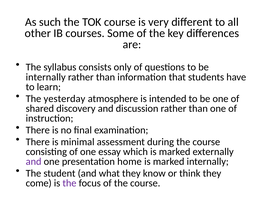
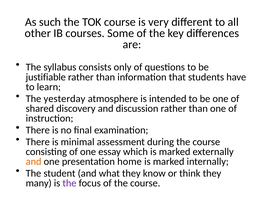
internally at (46, 77): internally -> justifiable
and at (34, 162) colour: purple -> orange
come: come -> many
